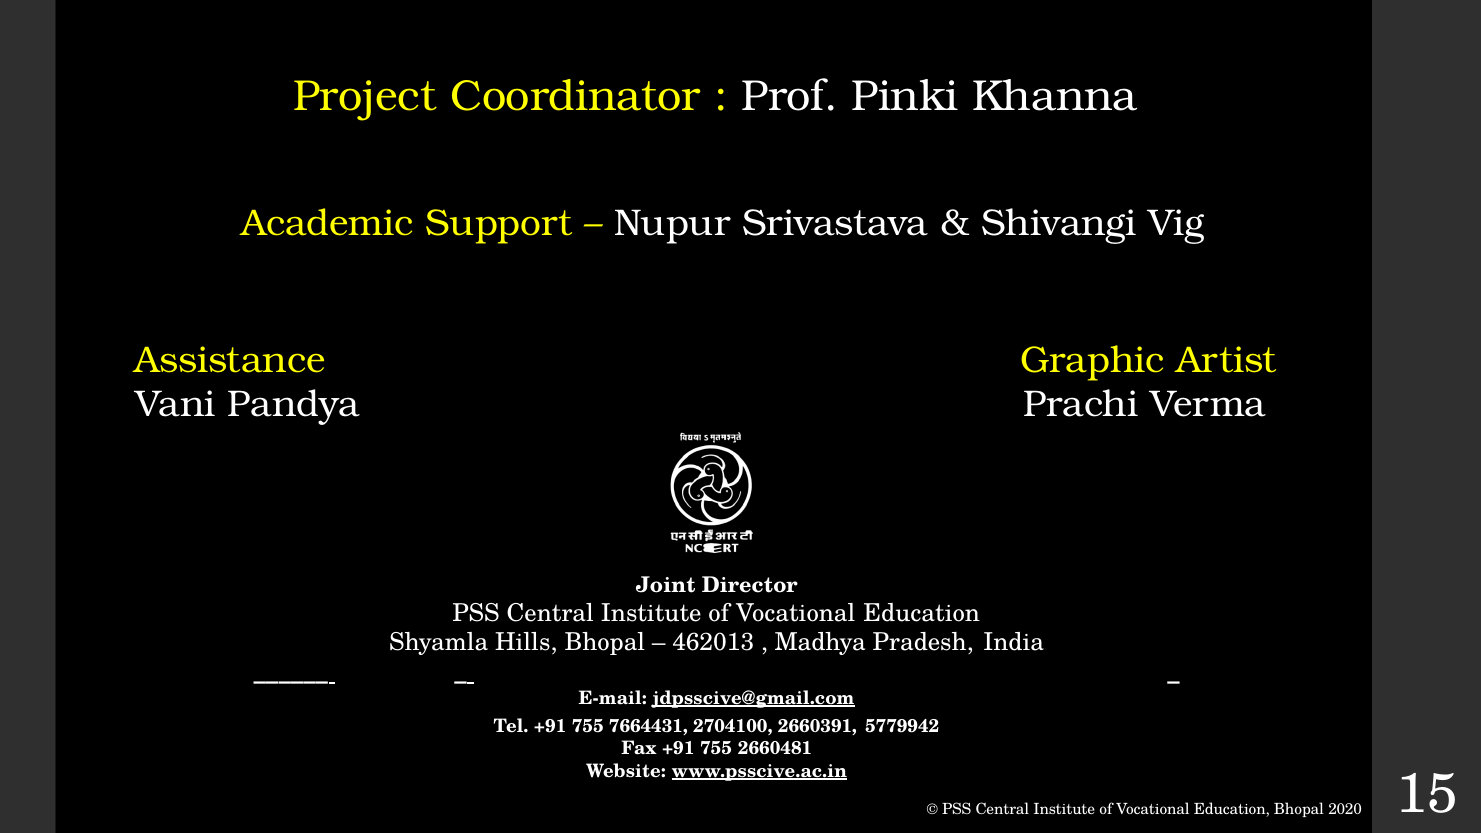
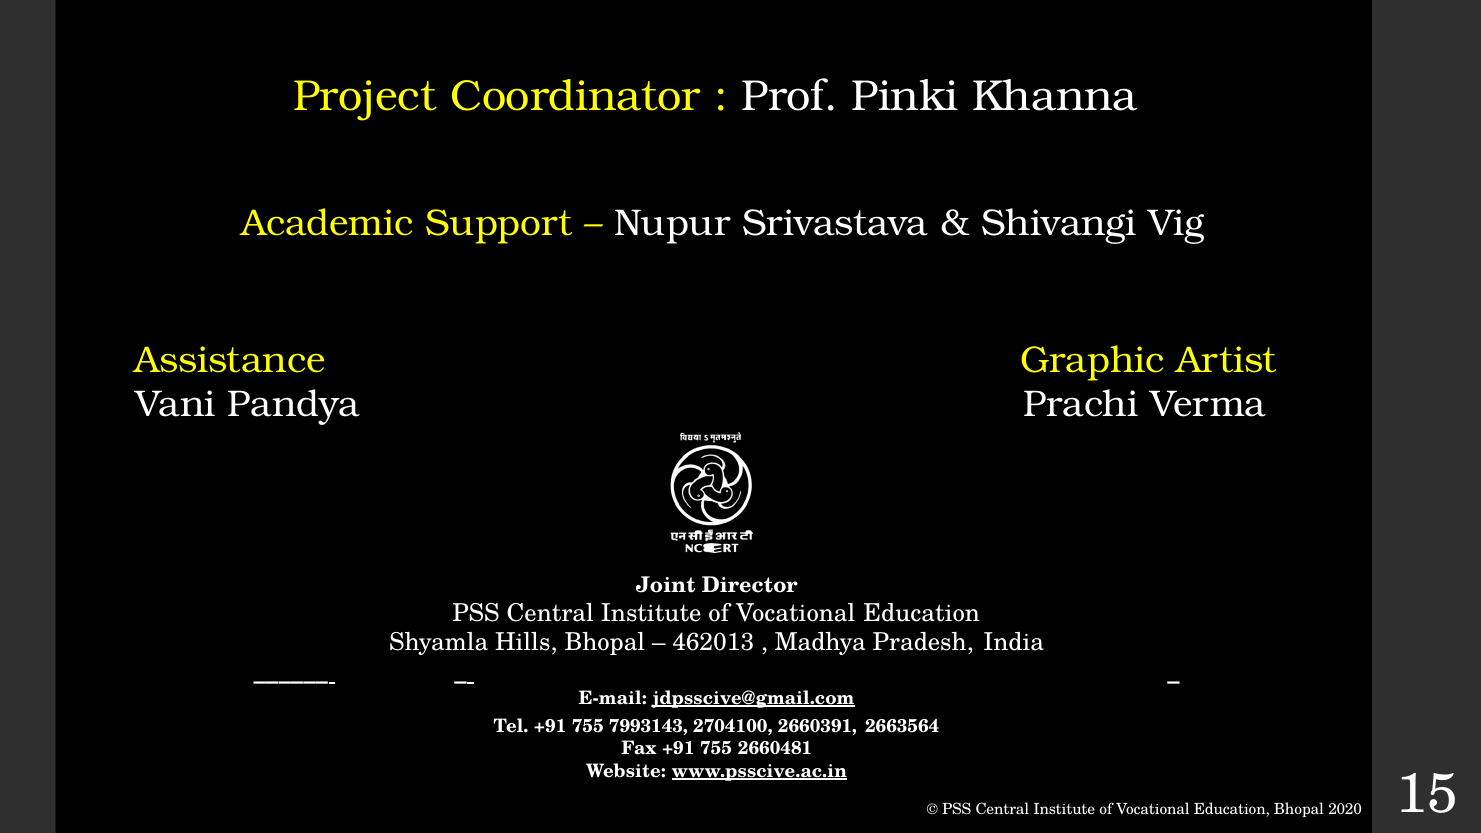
7664431: 7664431 -> 7993143
5779942: 5779942 -> 2663564
